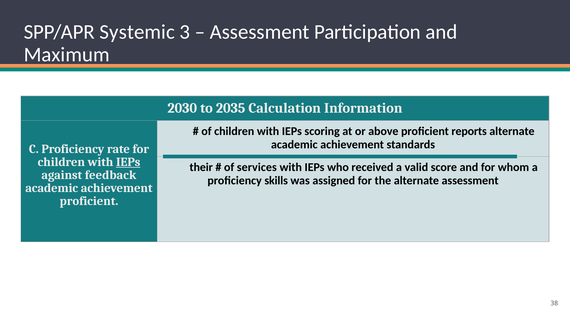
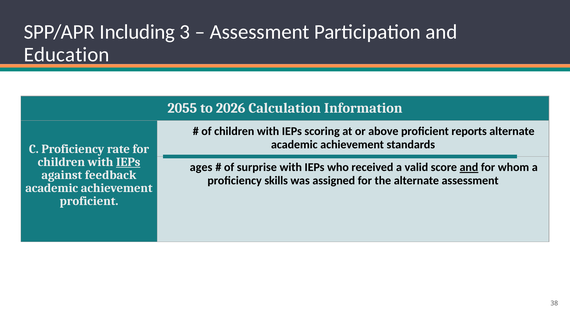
Systemic: Systemic -> Including
Maximum: Maximum -> Education
2030: 2030 -> 2055
2035: 2035 -> 2026
their: their -> ages
services: services -> surprise
and at (469, 167) underline: none -> present
